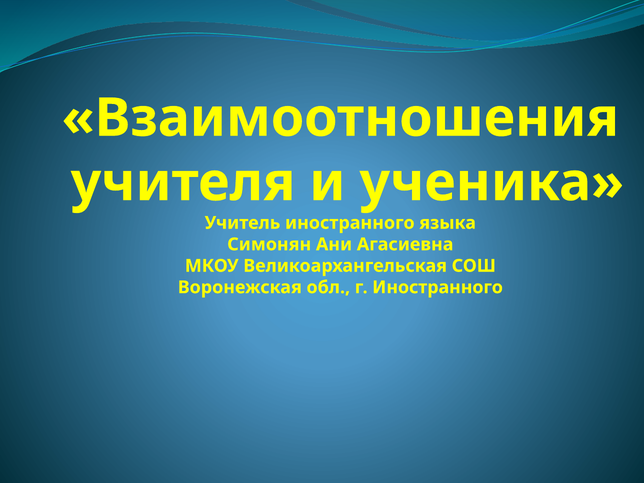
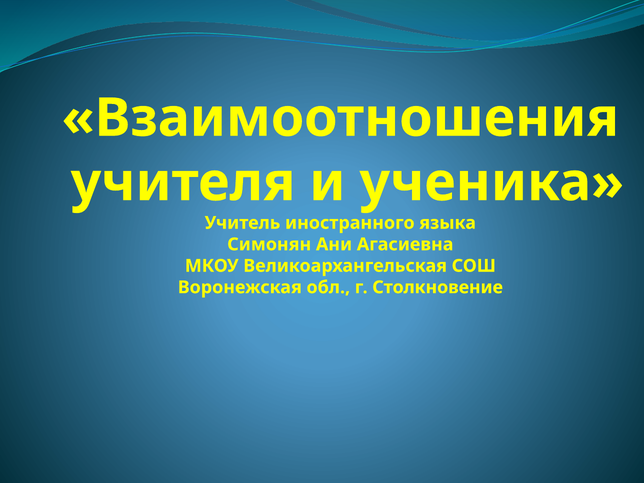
г Иностранного: Иностранного -> Столкновение
